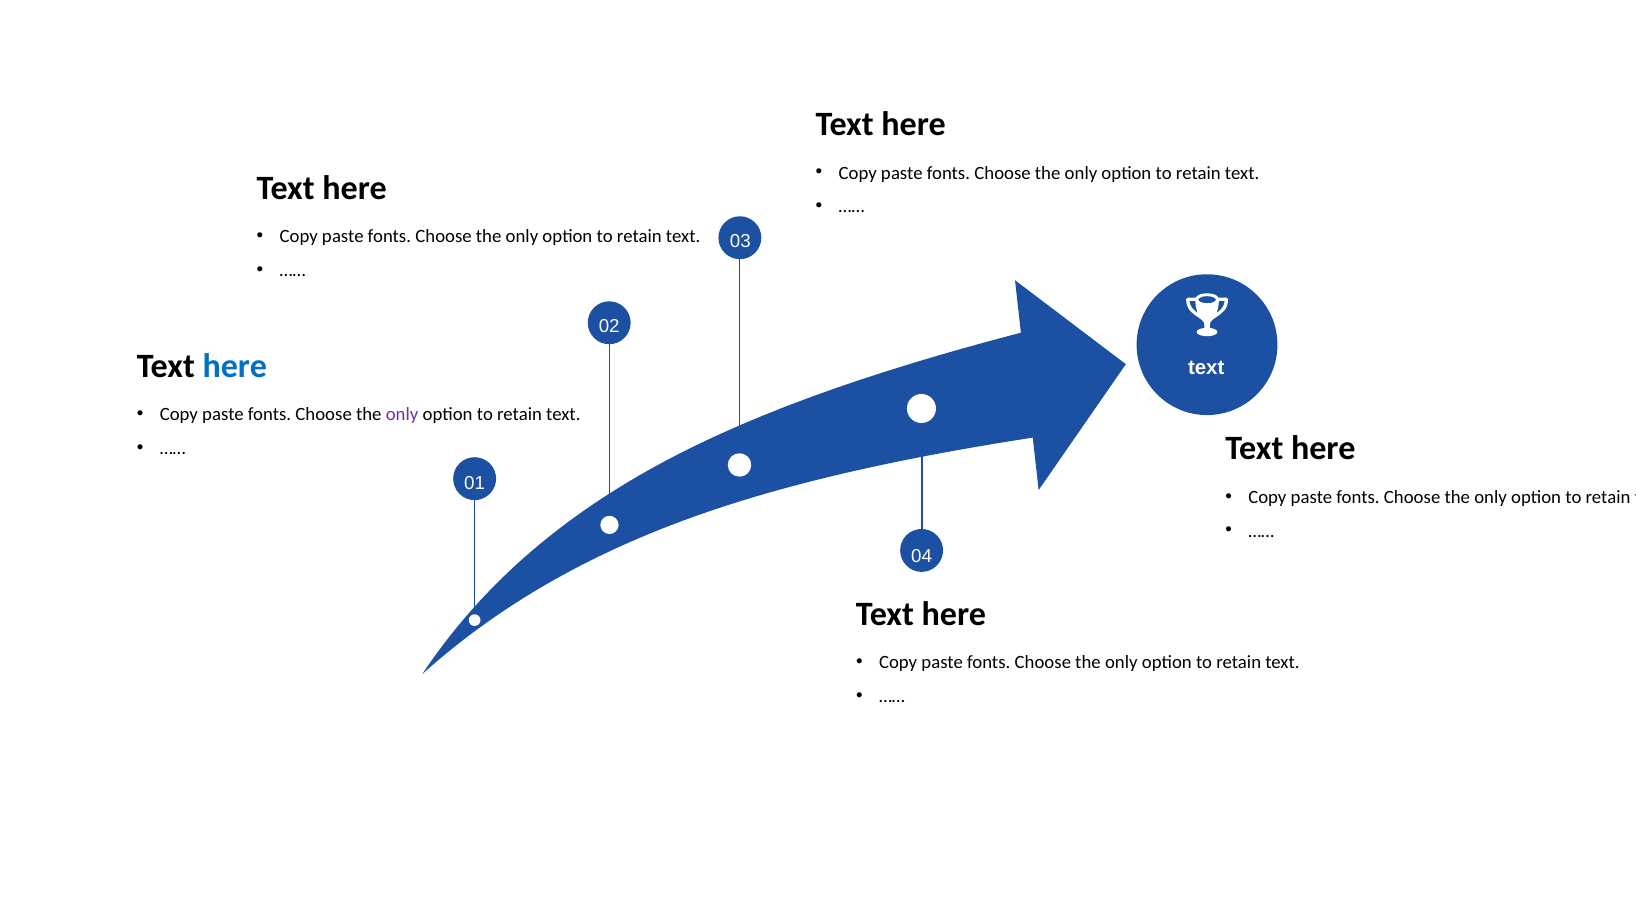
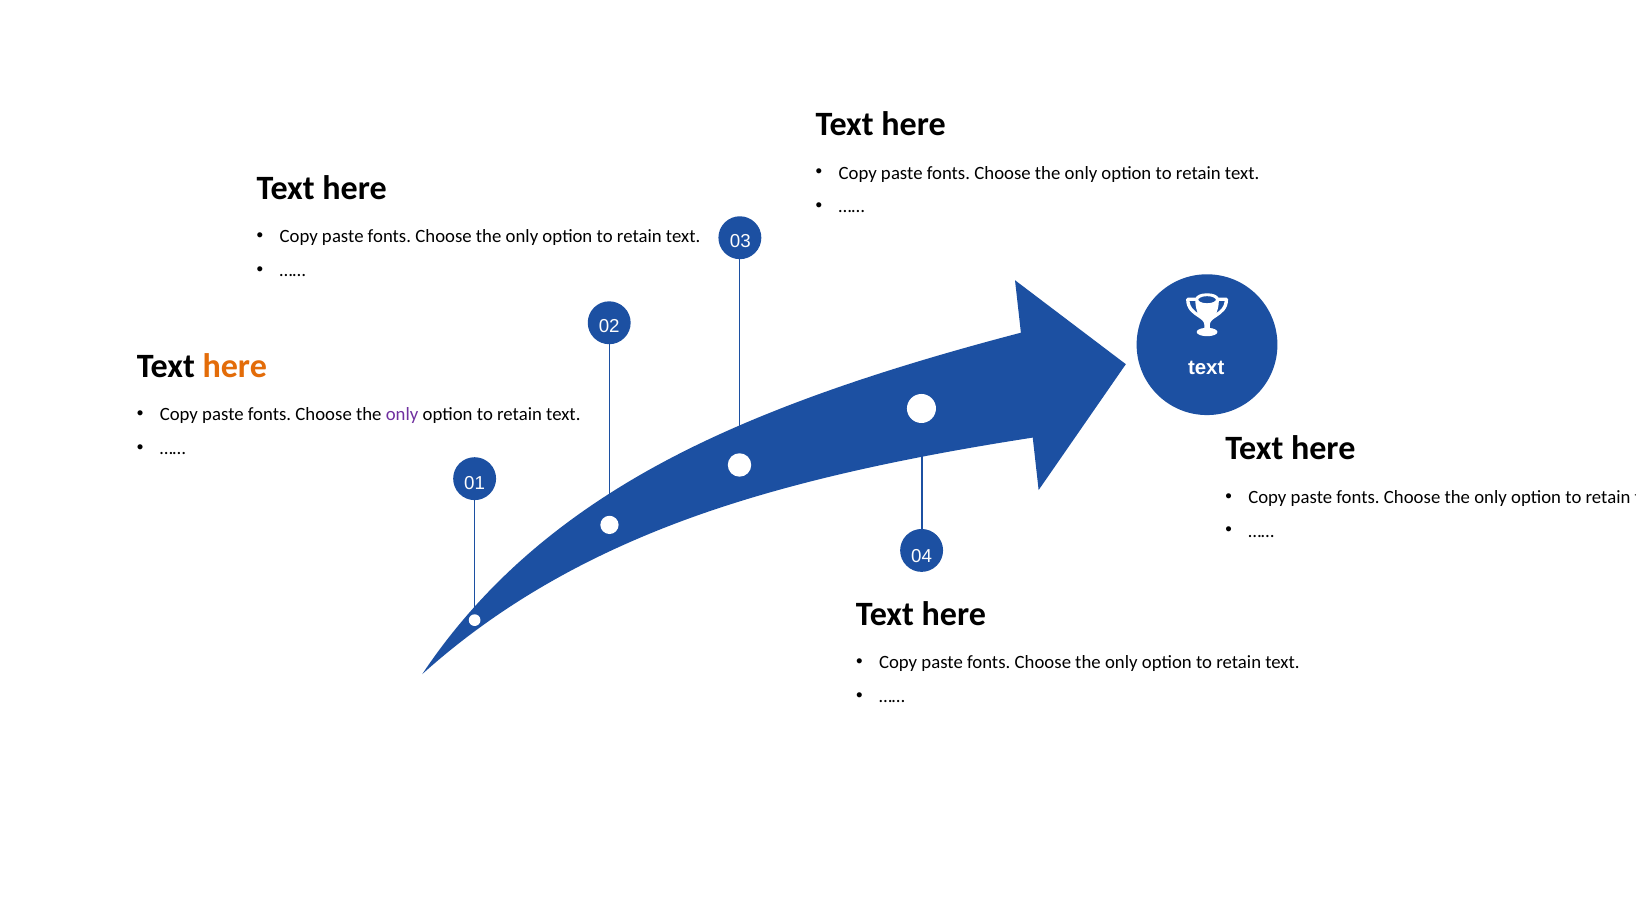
here at (235, 366) colour: blue -> orange
